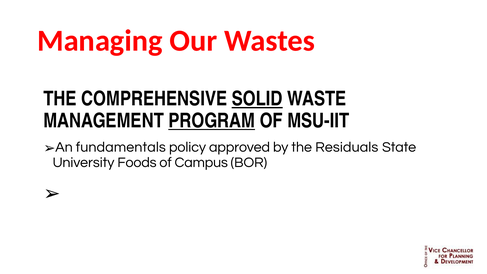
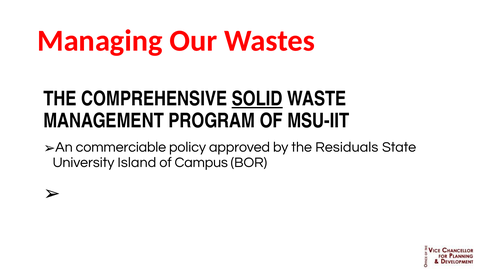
PROGRAM underline: present -> none
fundamentals: fundamentals -> commerciable
Foods: Foods -> Island
